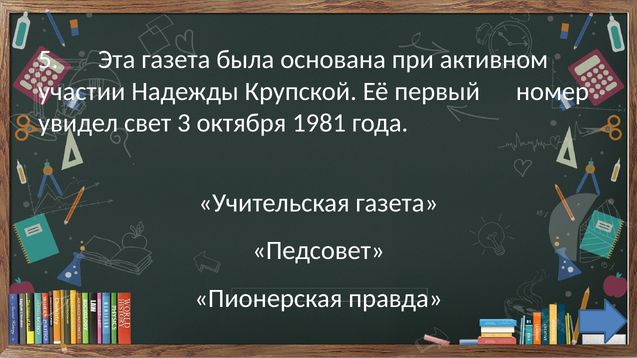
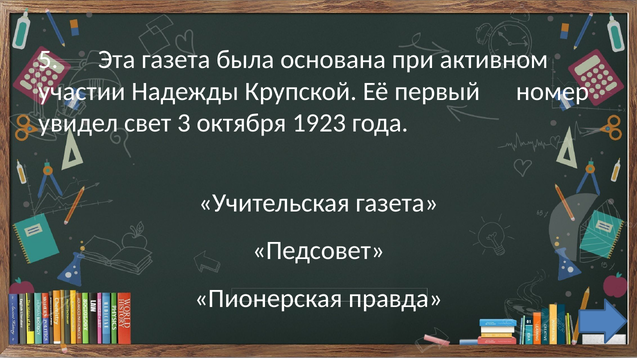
1981: 1981 -> 1923
